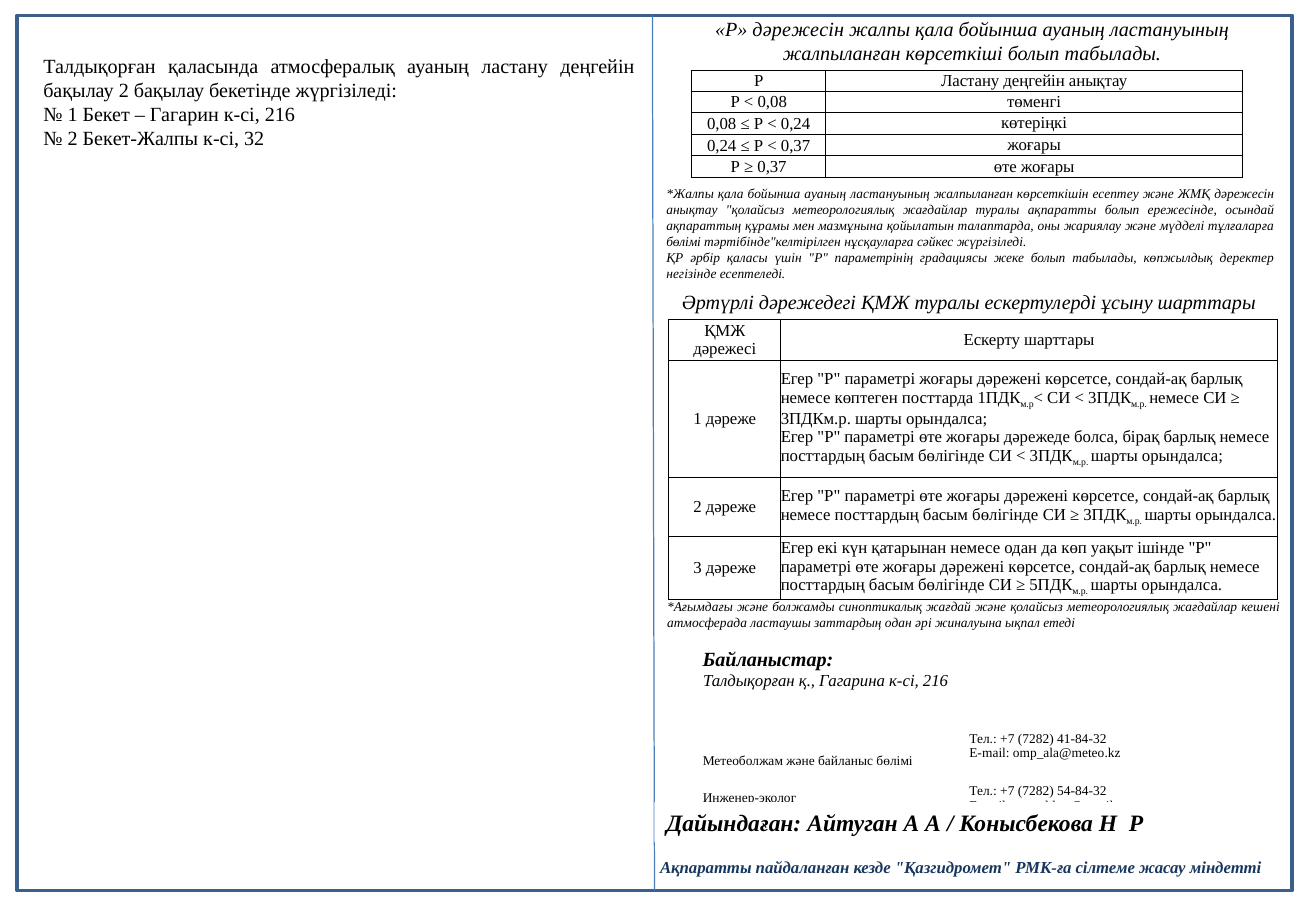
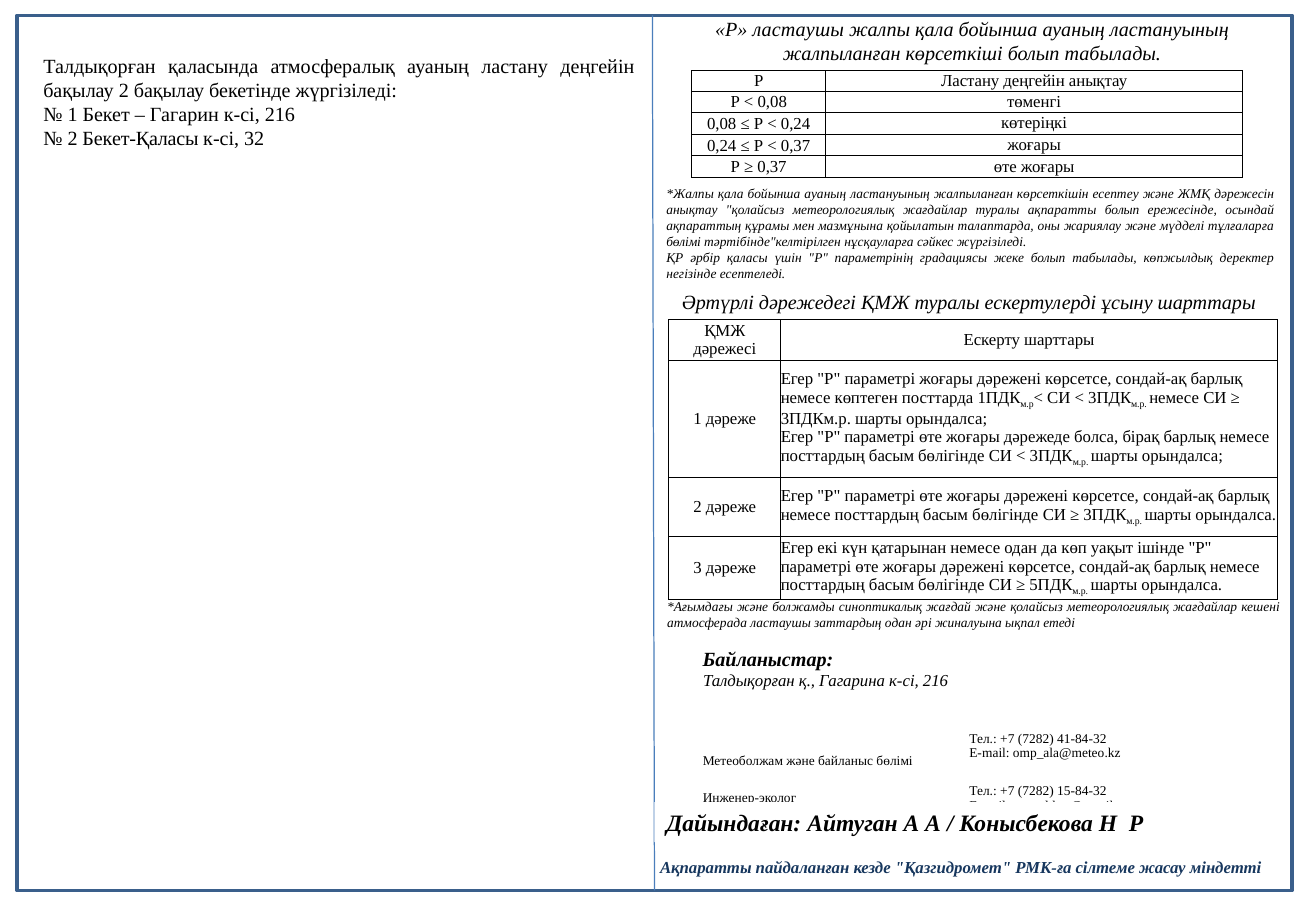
Р дәрежесін: дәрежесін -> ластаушы
Бекет-Жалпы: Бекет-Жалпы -> Бекет-Қаласы
54-84-32: 54-84-32 -> 15-84-32
